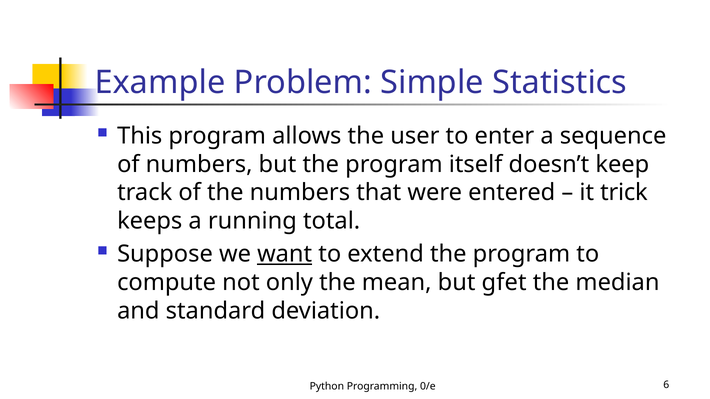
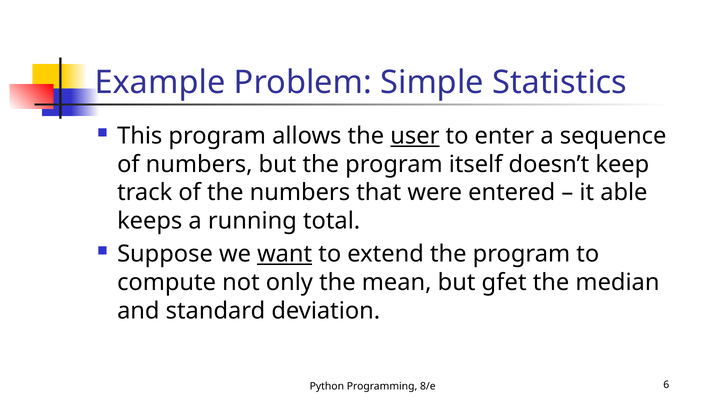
user underline: none -> present
trick: trick -> able
0/e: 0/e -> 8/e
